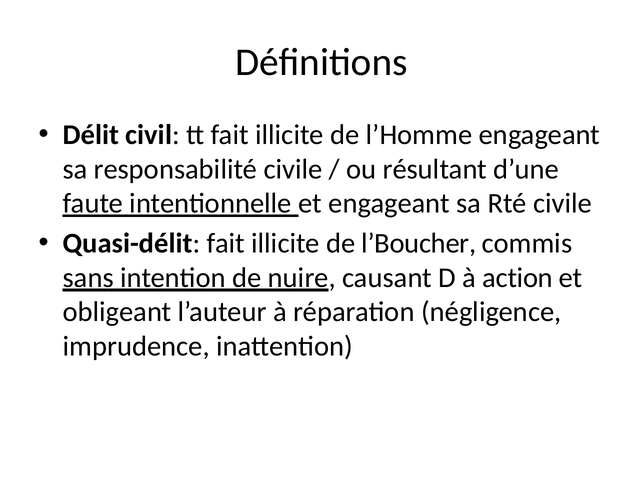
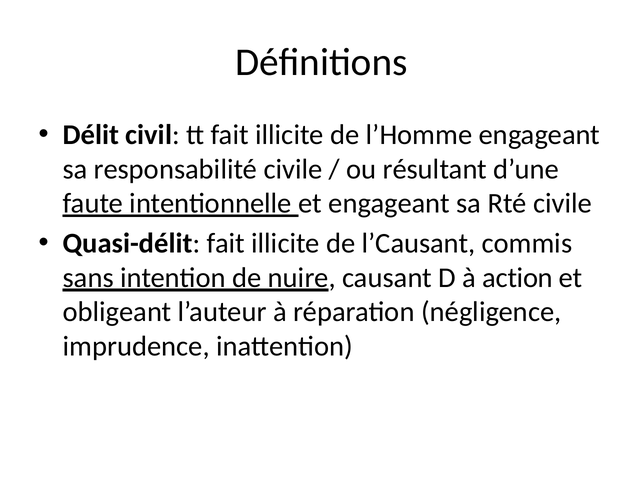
l’Boucher: l’Boucher -> l’Causant
